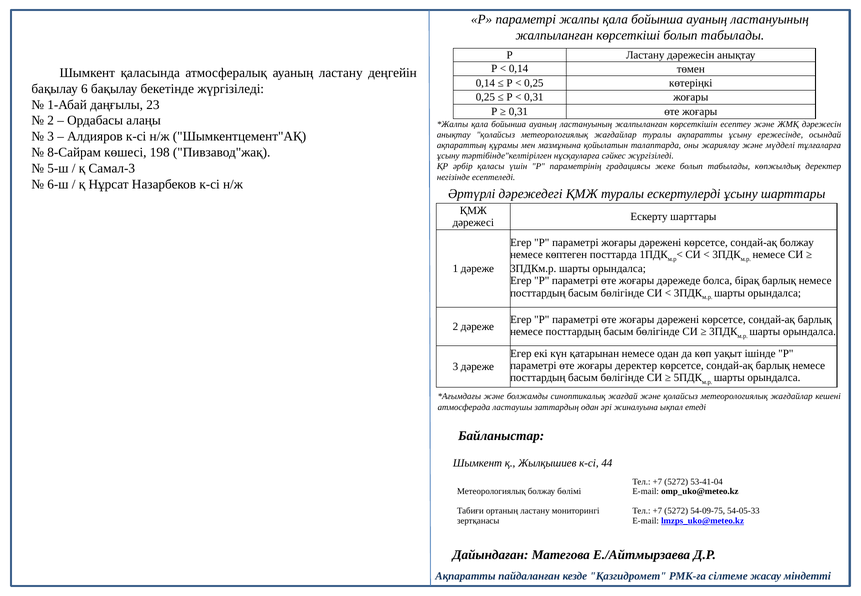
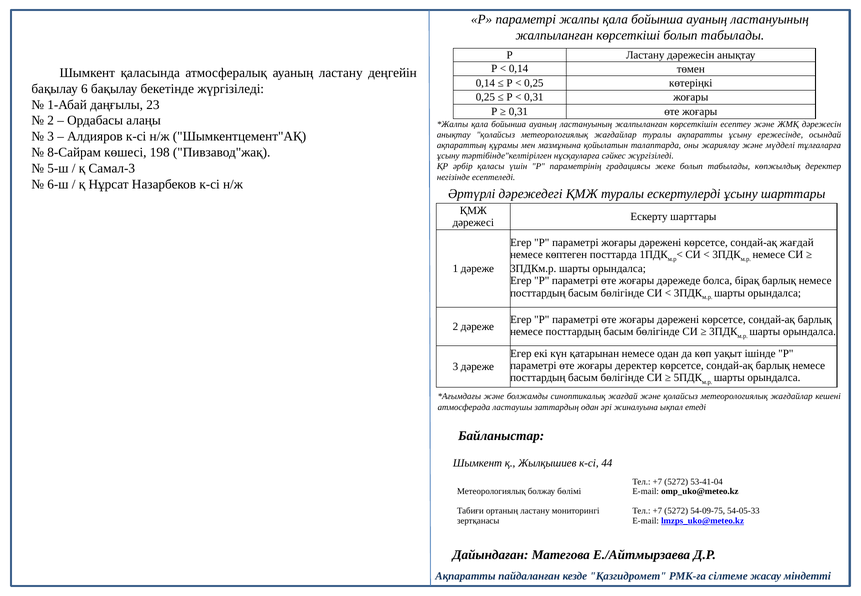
сондай-ақ болжау: болжау -> жағдай
